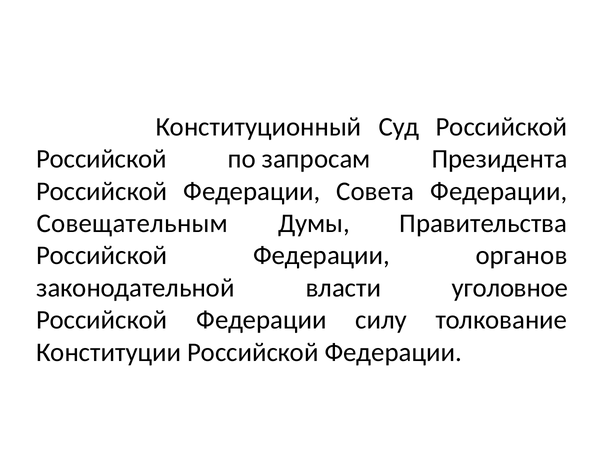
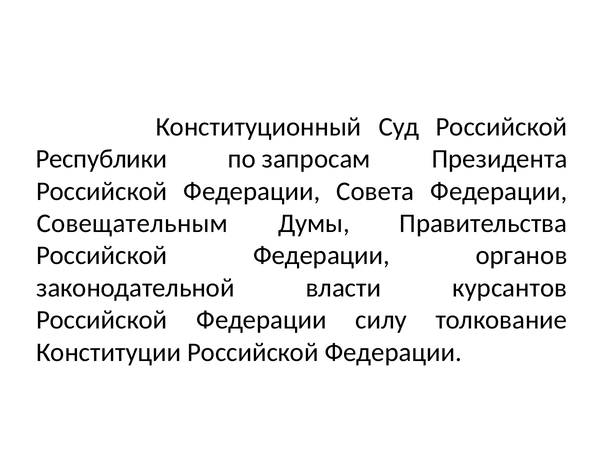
Российской at (101, 159): Российской -> Республики
уголовное: уголовное -> курсантов
